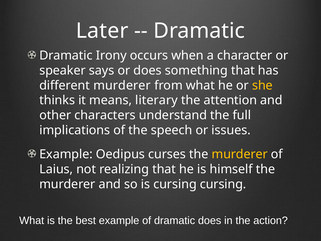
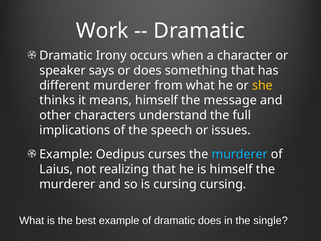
Later: Later -> Work
means literary: literary -> himself
attention: attention -> message
murderer at (240, 154) colour: yellow -> light blue
action: action -> single
